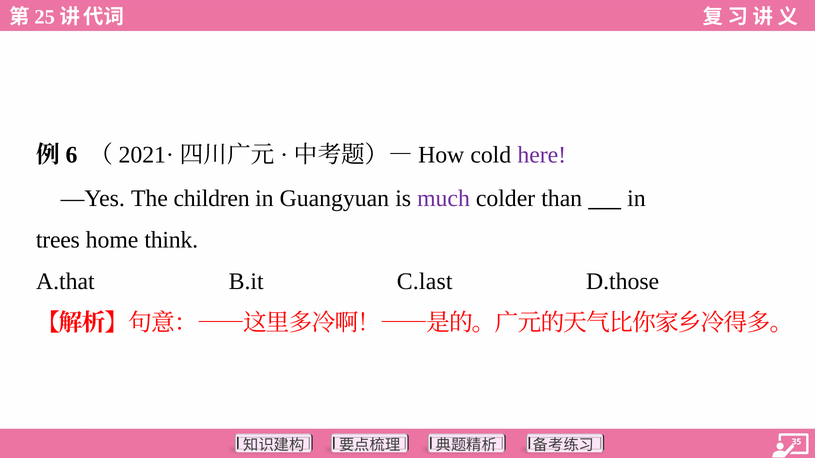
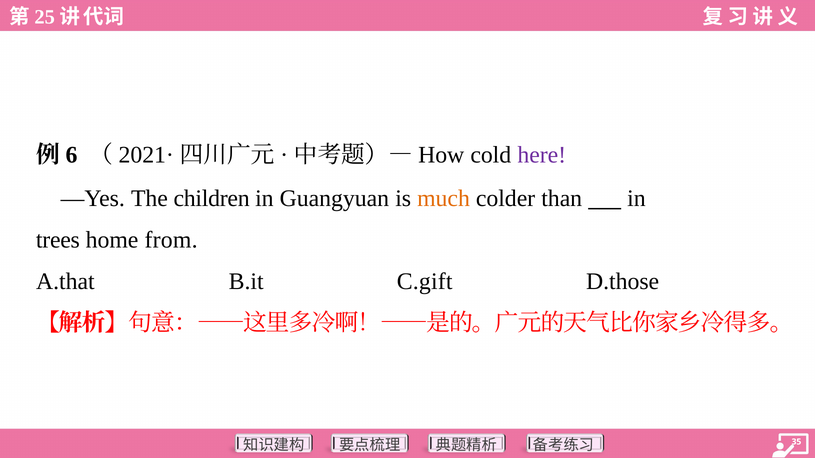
much colour: purple -> orange
think: think -> from
C.last: C.last -> C.gift
